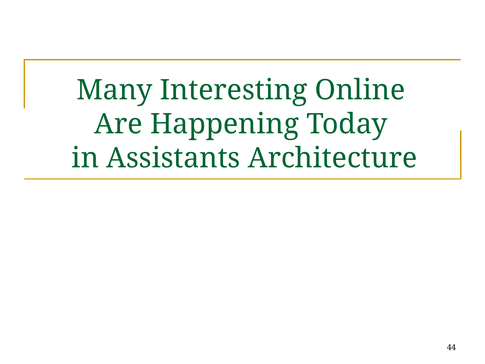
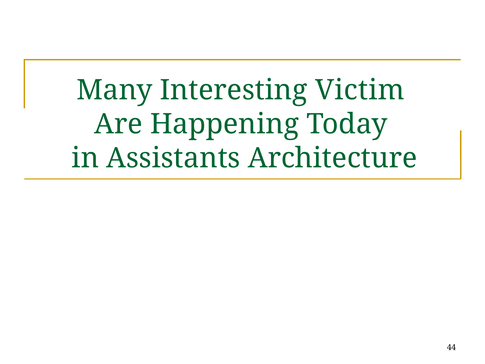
Online: Online -> Victim
